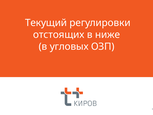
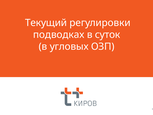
отстоящих: отстоящих -> подводках
ниже: ниже -> суток
